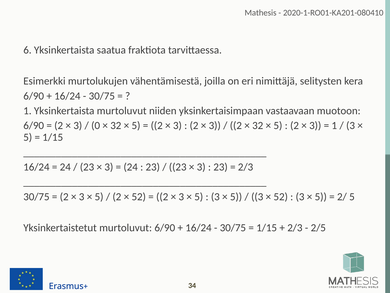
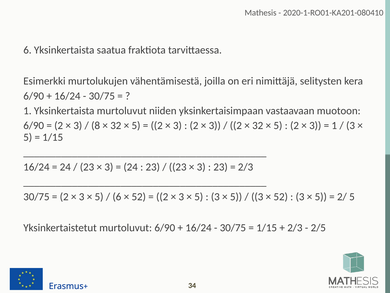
0: 0 -> 8
2 at (117, 196): 2 -> 6
